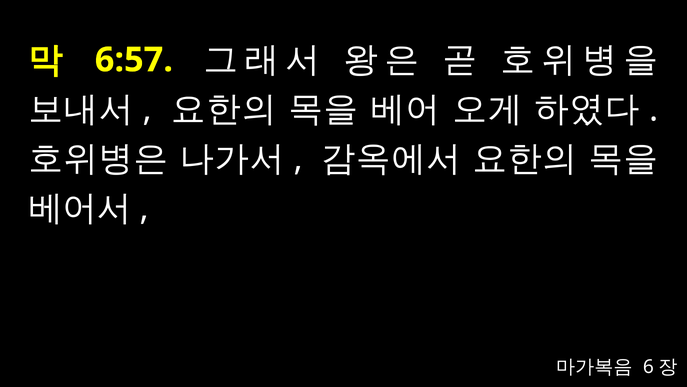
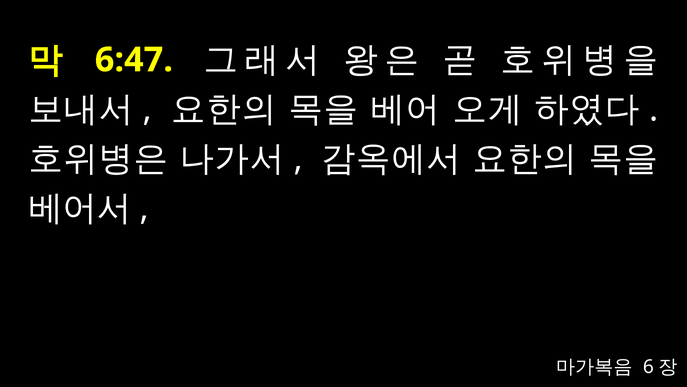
6:57: 6:57 -> 6:47
